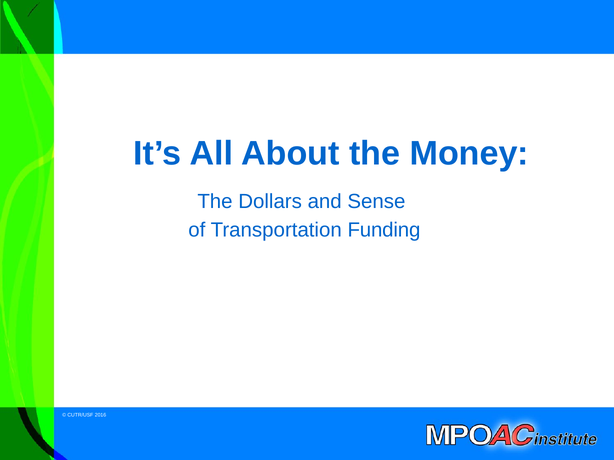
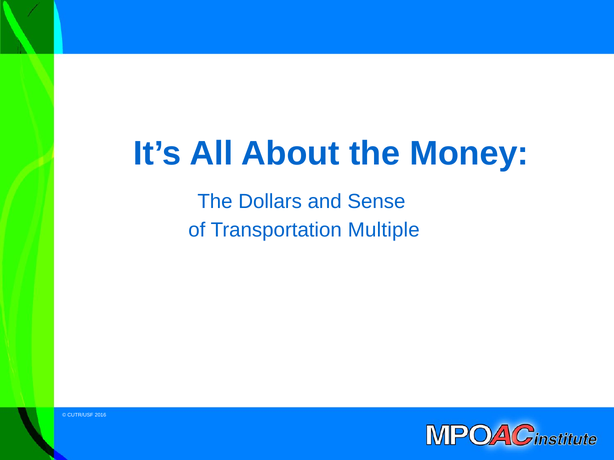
Funding: Funding -> Multiple
